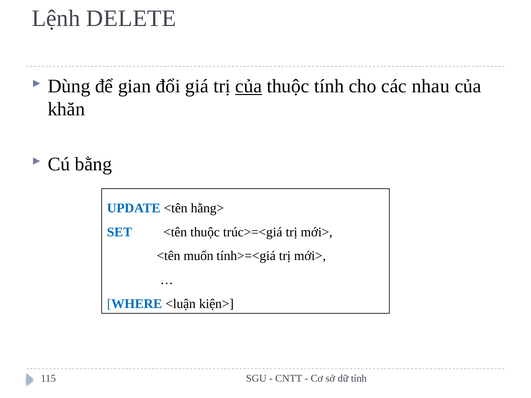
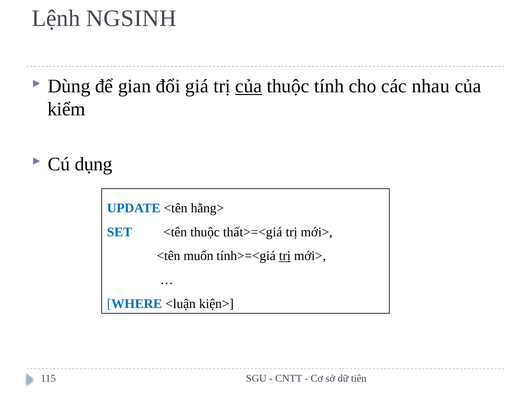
DELETE: DELETE -> NGSINH
khăn: khăn -> kiểm
bằng: bằng -> dụng
trúc>=<giá: trúc>=<giá -> thất>=<giá
trị at (285, 256) underline: none -> present
dữ tính: tính -> tiên
